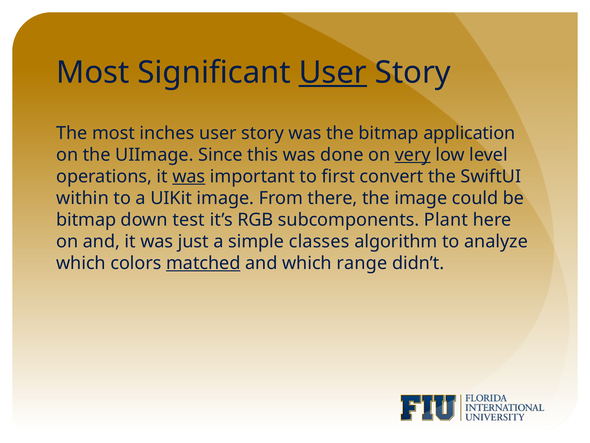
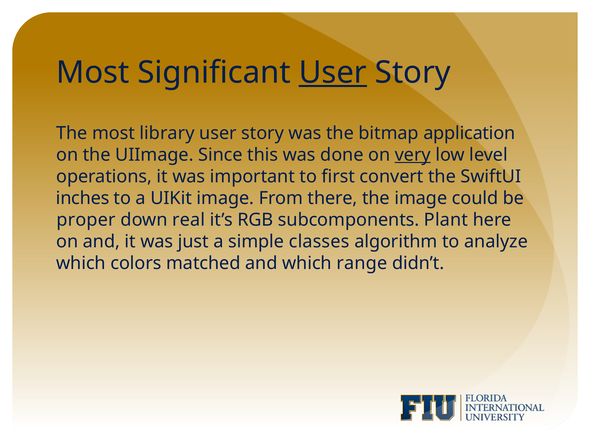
inches: inches -> library
was at (189, 176) underline: present -> none
within: within -> inches
bitmap at (86, 220): bitmap -> proper
test: test -> real
matched underline: present -> none
